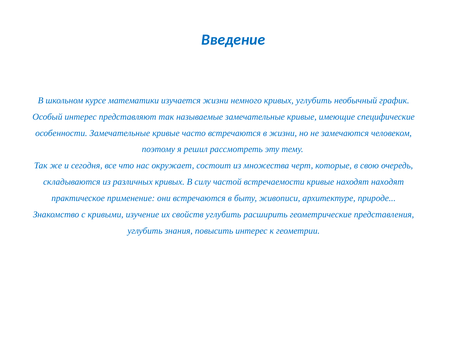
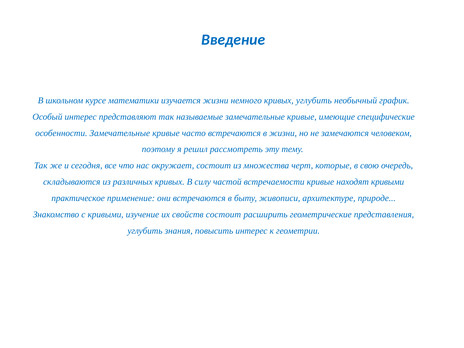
находят находят: находят -> кривыми
свойств углубить: углубить -> состоит
